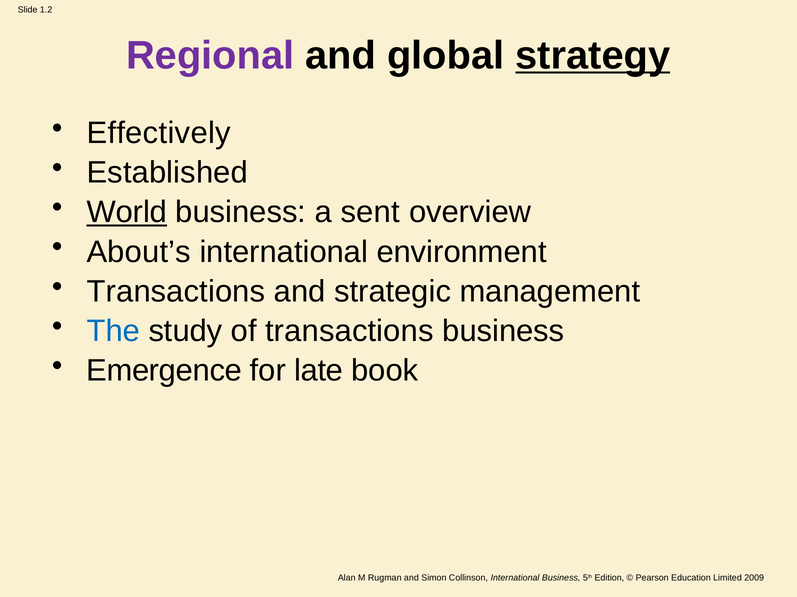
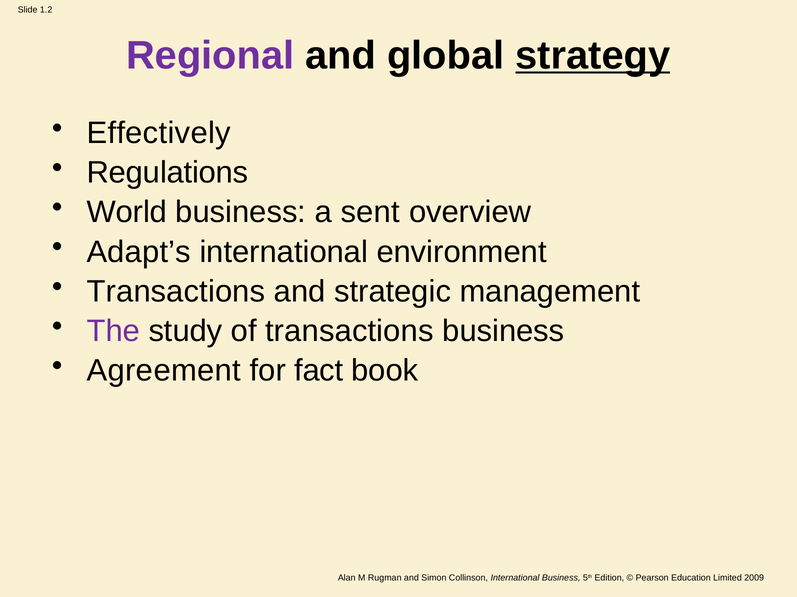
Established: Established -> Regulations
World underline: present -> none
About’s: About’s -> Adapt’s
The colour: blue -> purple
Emergence: Emergence -> Agreement
late: late -> fact
